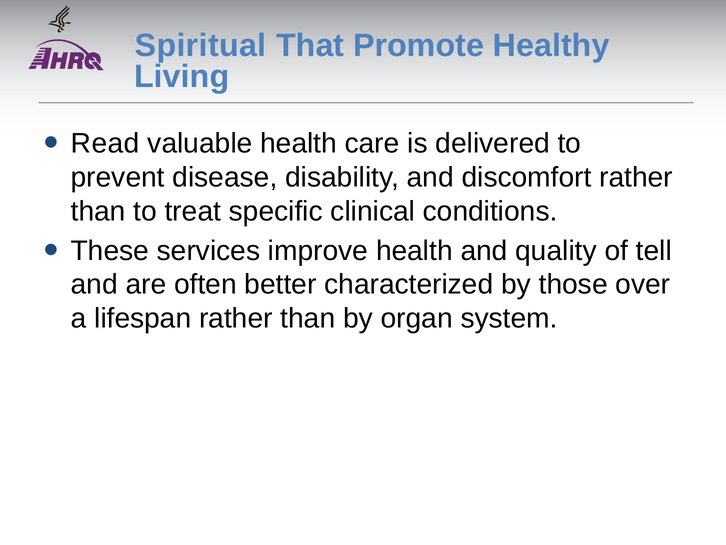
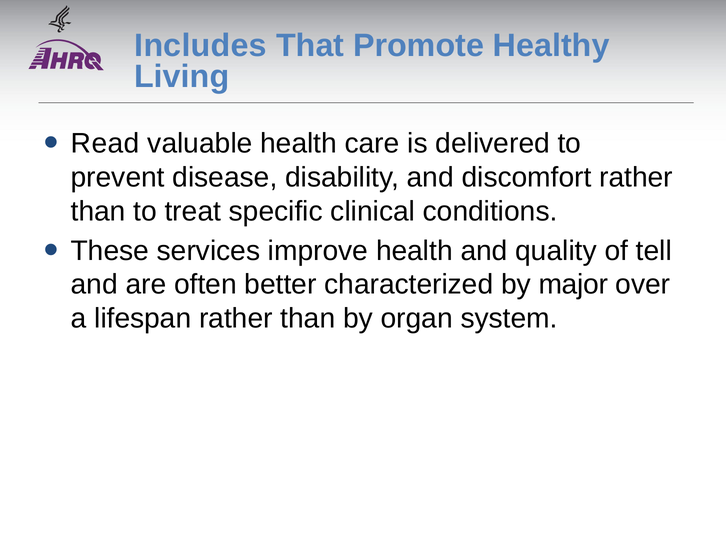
Spiritual: Spiritual -> Includes
those: those -> major
